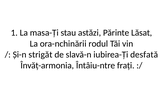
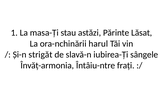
rodul: rodul -> harul
desfată: desfată -> sângele
